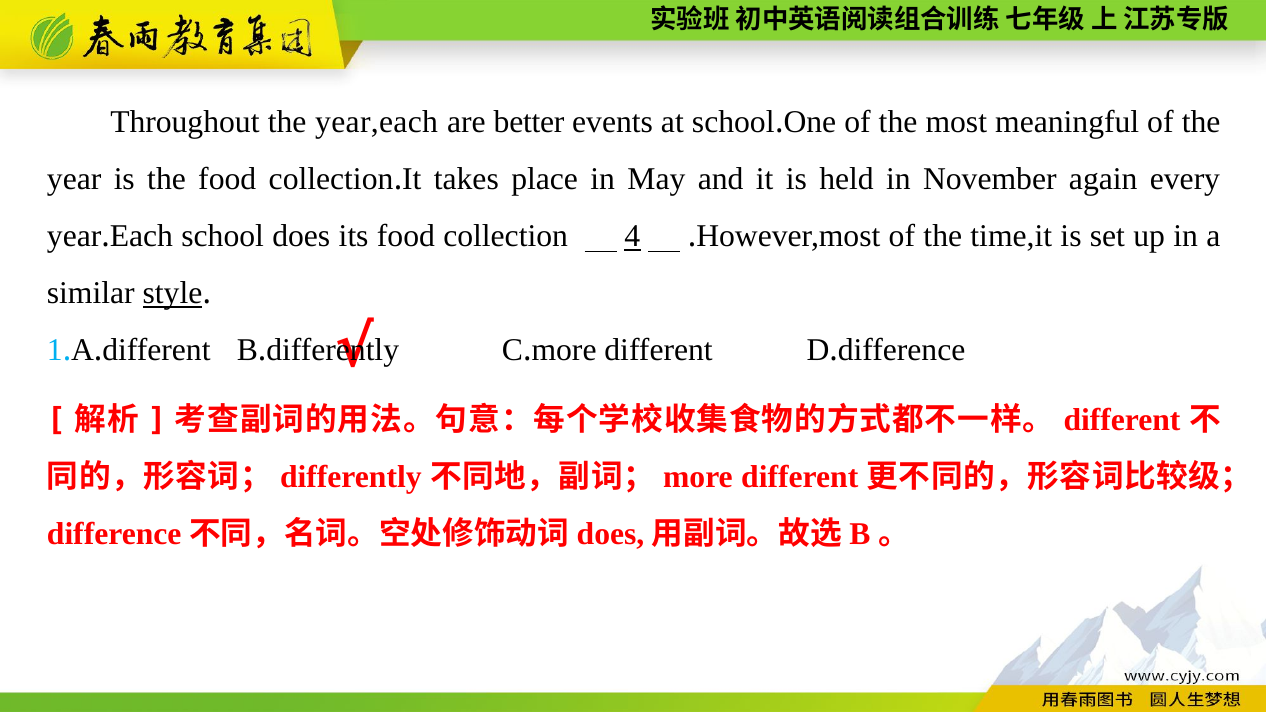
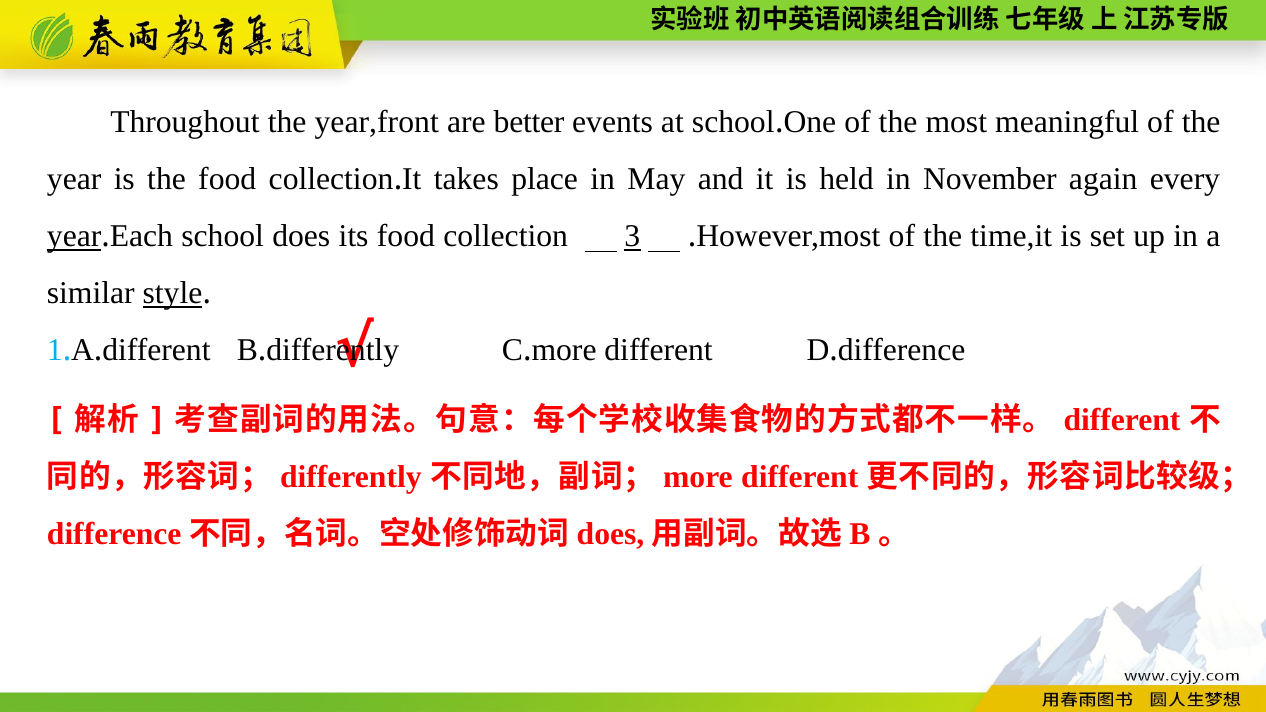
year,each: year,each -> year,front
year at (74, 236) underline: none -> present
4: 4 -> 3
